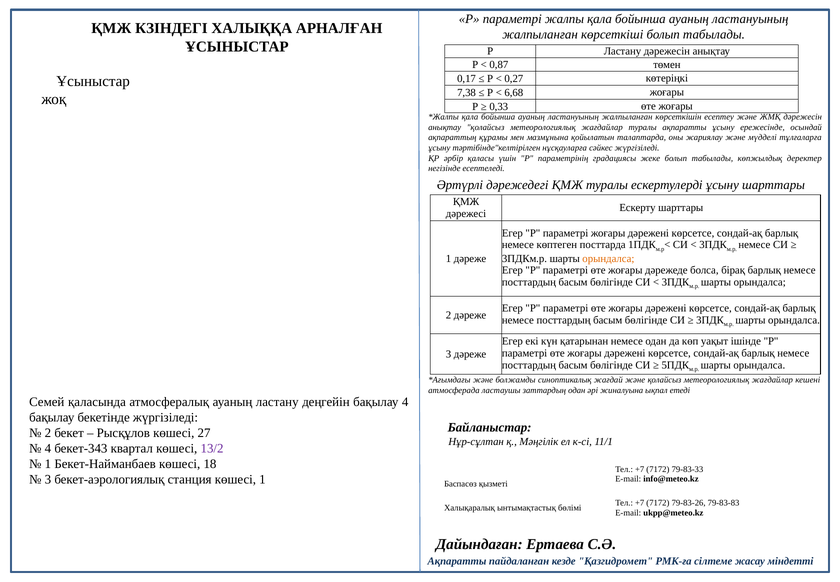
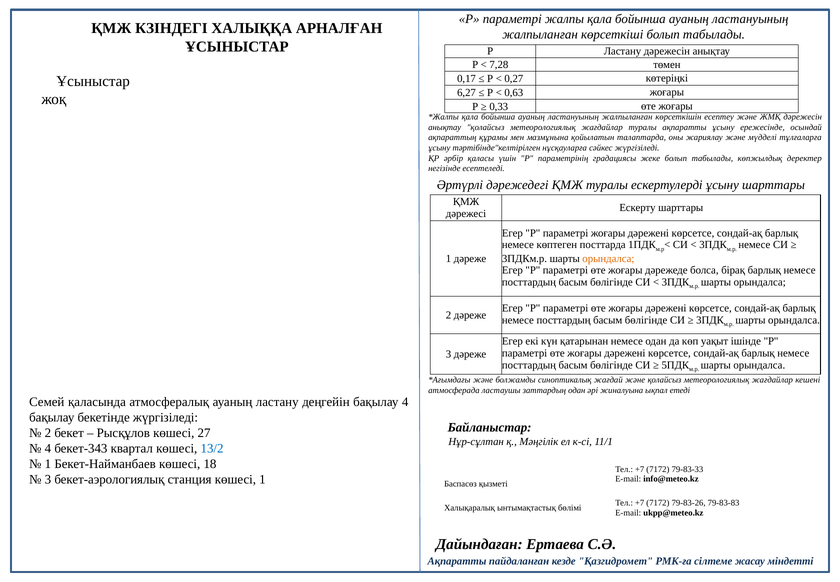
0,87: 0,87 -> 7,28
7,38: 7,38 -> 6,27
6,68: 6,68 -> 0,63
13/2 colour: purple -> blue
